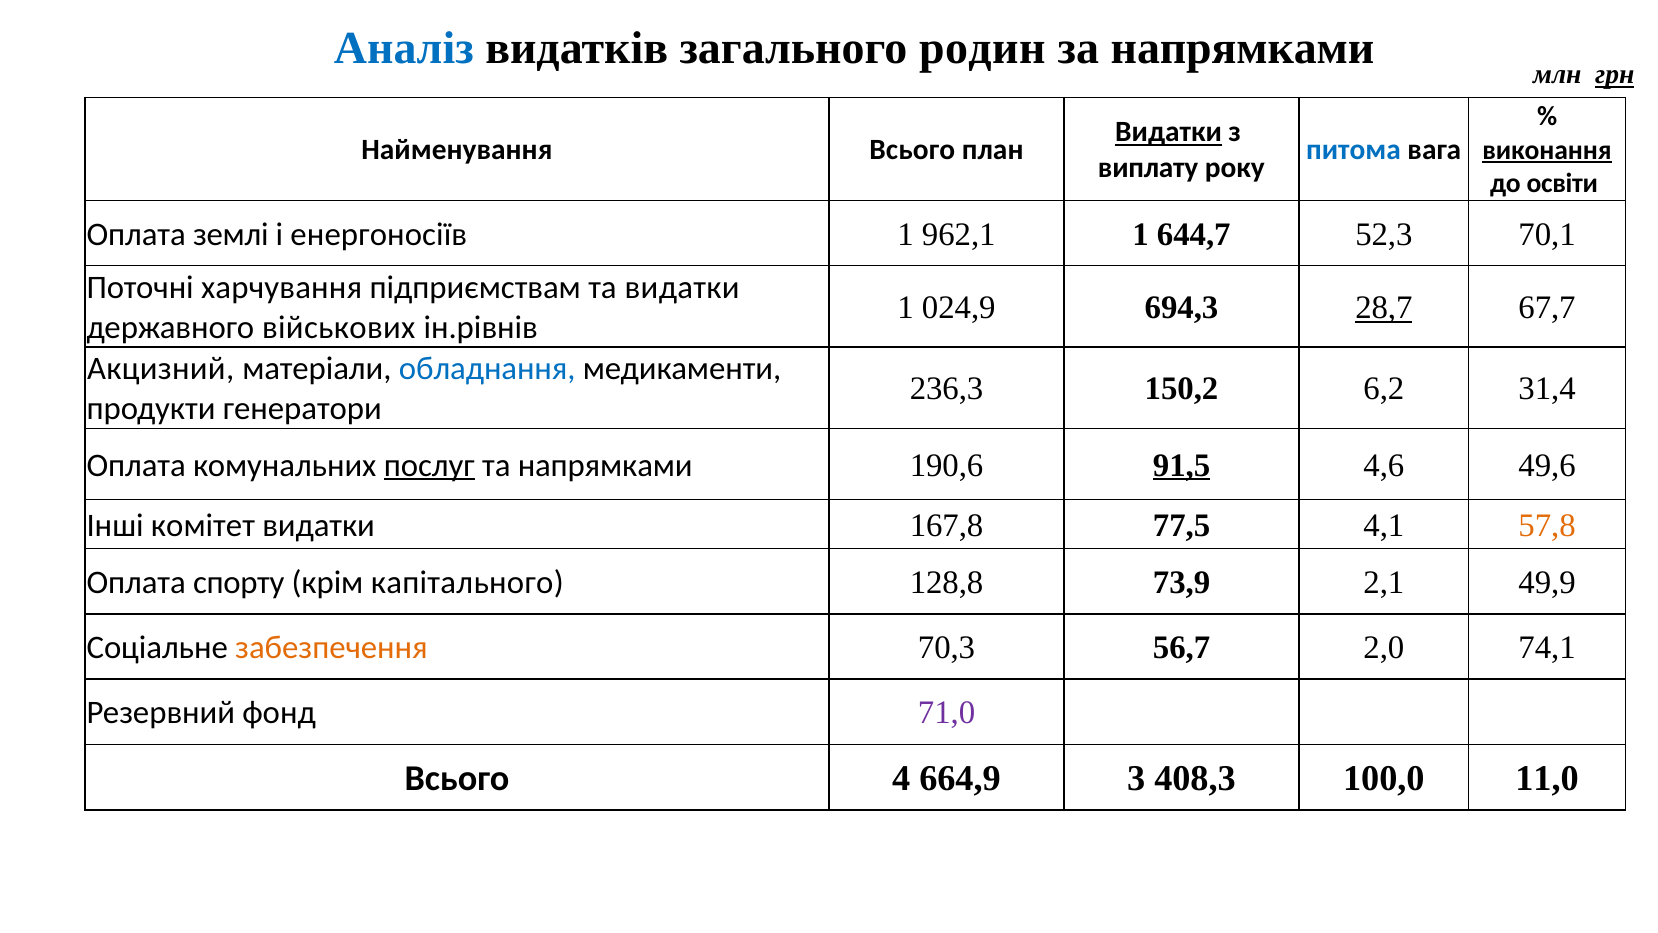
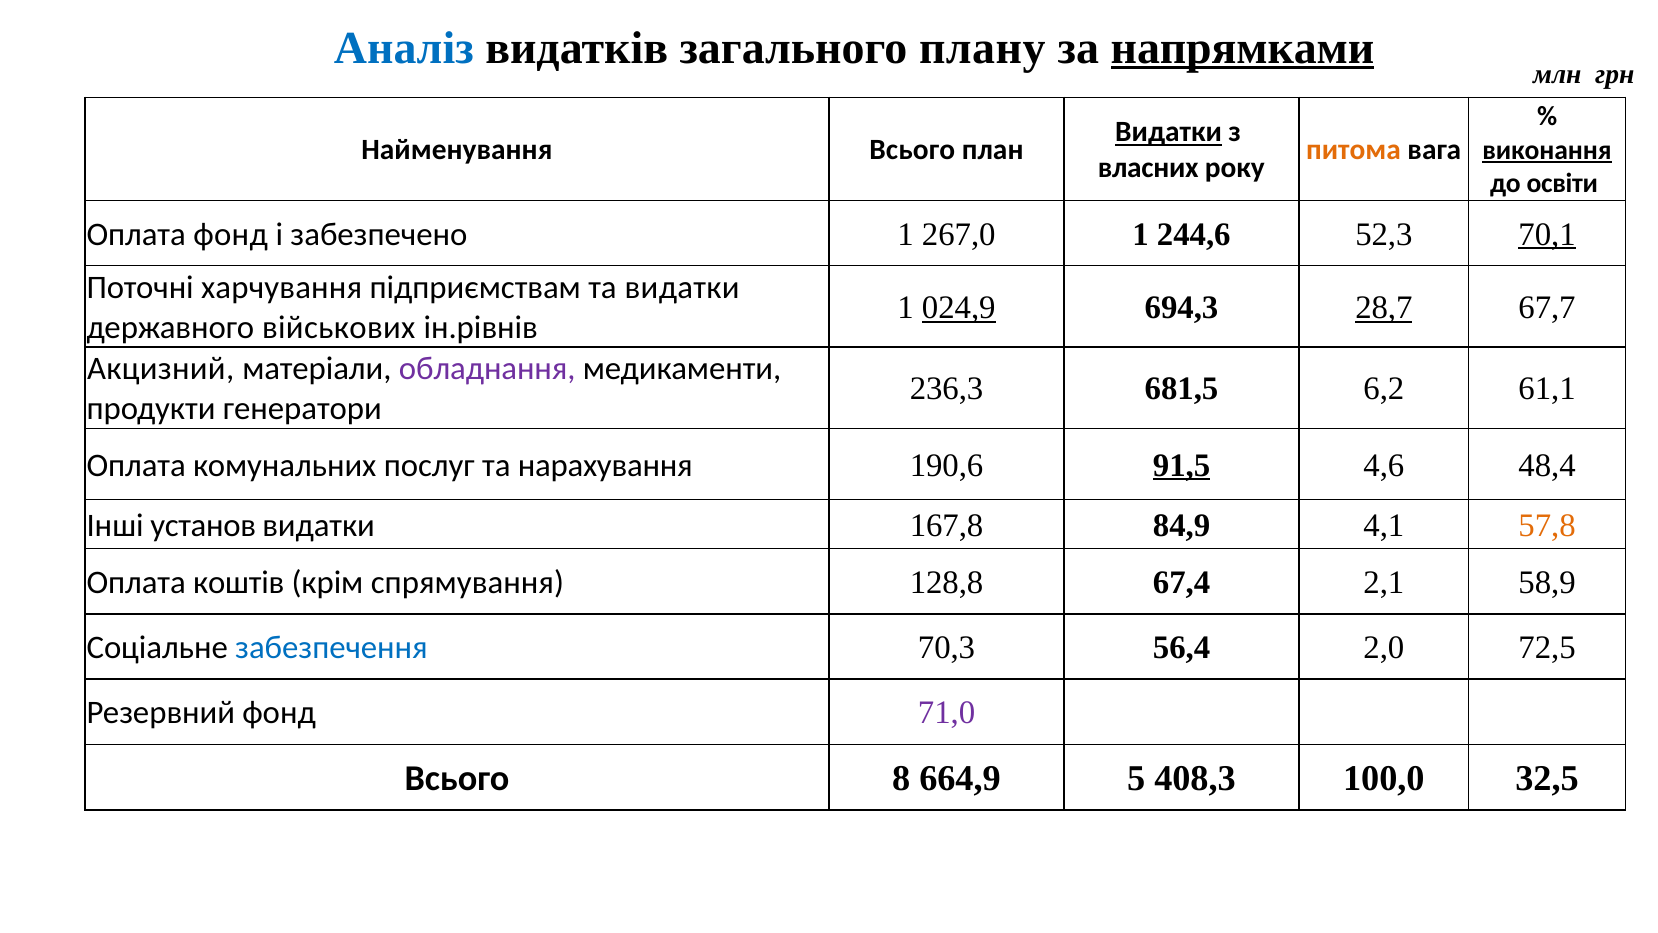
родин: родин -> плану
напрямками at (1243, 48) underline: none -> present
грн underline: present -> none
питома colour: blue -> orange
виплату: виплату -> власних
Оплата землі: землі -> фонд
енергоносіїв: енергоносіїв -> забезпечено
962,1: 962,1 -> 267,0
644,7: 644,7 -> 244,6
70,1 underline: none -> present
024,9 underline: none -> present
обладнання colour: blue -> purple
150,2: 150,2 -> 681,5
31,4: 31,4 -> 61,1
послуг underline: present -> none
та напрямками: напрямками -> нарахування
49,6: 49,6 -> 48,4
комітет: комітет -> установ
77,5: 77,5 -> 84,9
спорту: спорту -> коштів
капітального: капітального -> спрямування
73,9: 73,9 -> 67,4
49,9: 49,9 -> 58,9
забезпечення colour: orange -> blue
56,7: 56,7 -> 56,4
74,1: 74,1 -> 72,5
4: 4 -> 8
3: 3 -> 5
11,0: 11,0 -> 32,5
